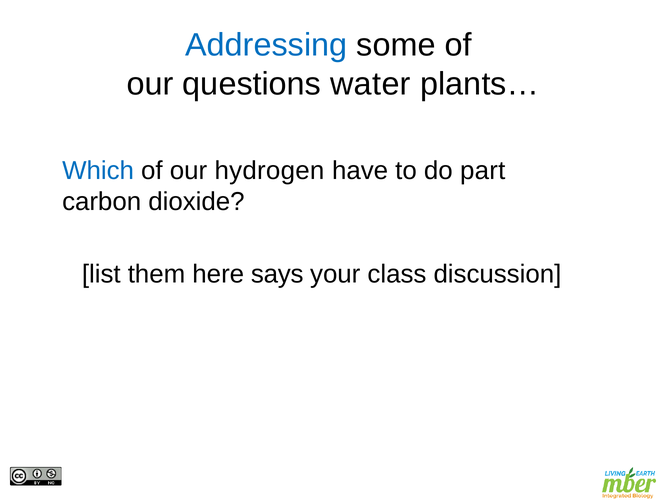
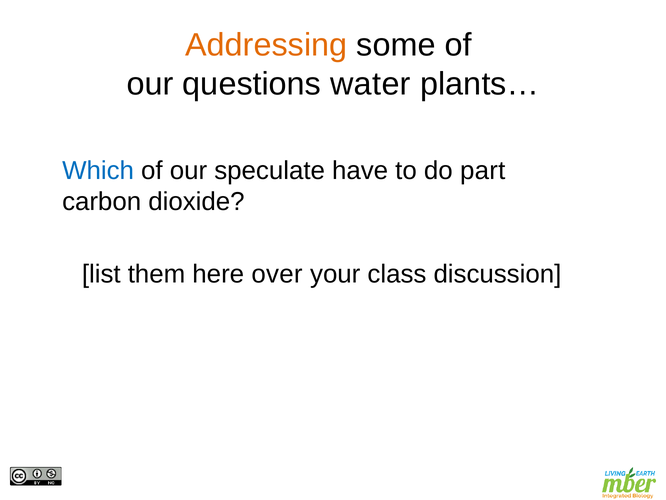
Addressing colour: blue -> orange
hydrogen: hydrogen -> speculate
says: says -> over
